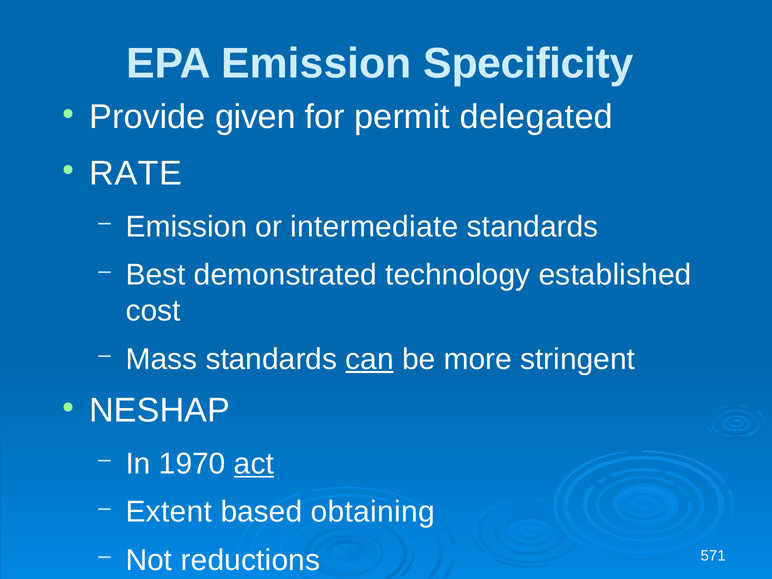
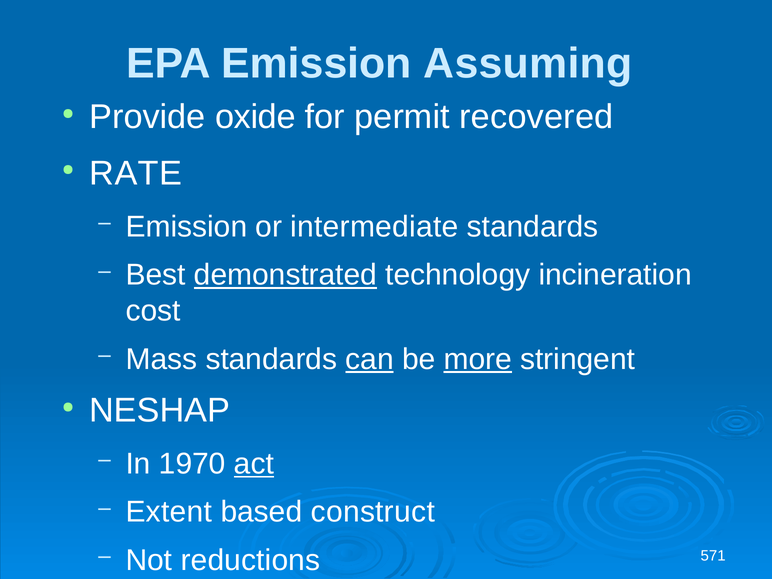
Specificity: Specificity -> Assuming
given: given -> oxide
delegated: delegated -> recovered
demonstrated underline: none -> present
established: established -> incineration
more underline: none -> present
obtaining: obtaining -> construct
